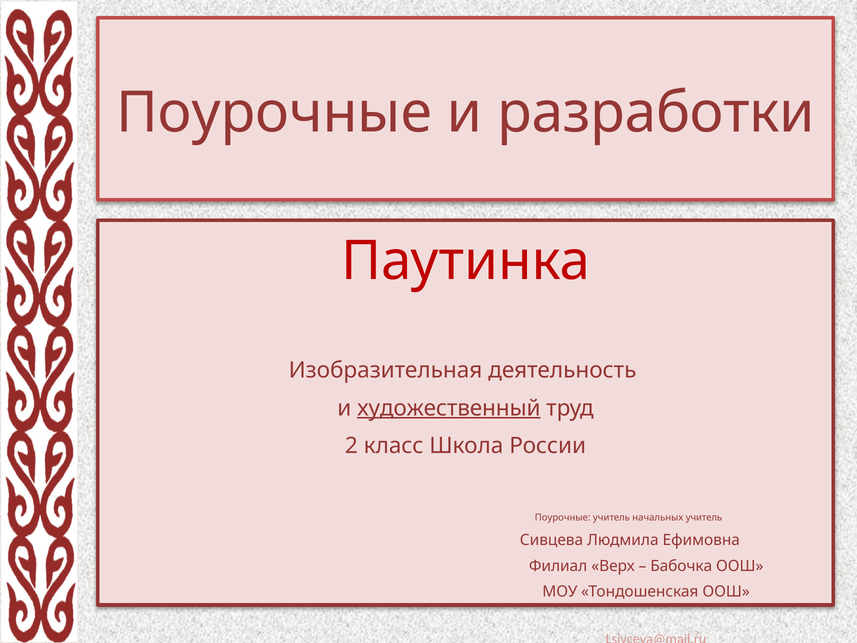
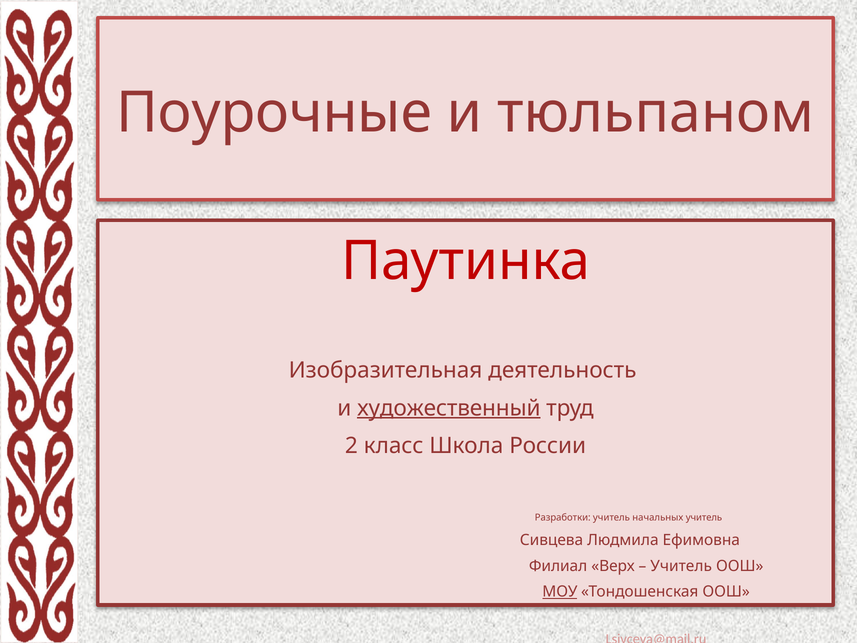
разработки: разработки -> тюльпаном
Поурочные at (563, 517): Поурочные -> Разработки
Бабочка at (681, 566): Бабочка -> Учитель
МОУ underline: none -> present
